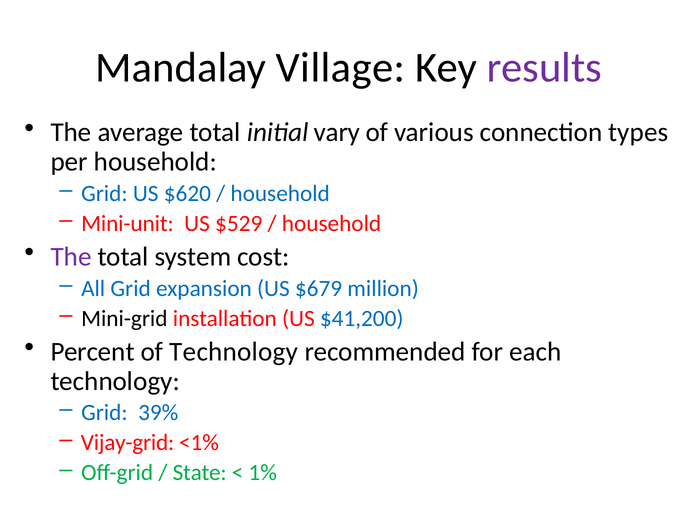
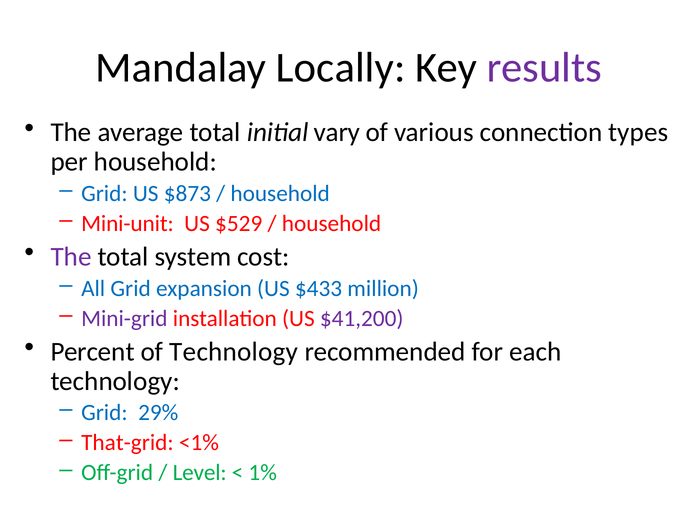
Village: Village -> Locally
$620: $620 -> $873
$679: $679 -> $433
Mini-grid colour: black -> purple
$41,200 colour: blue -> purple
39%: 39% -> 29%
Vijay-grid: Vijay-grid -> That-grid
State: State -> Level
